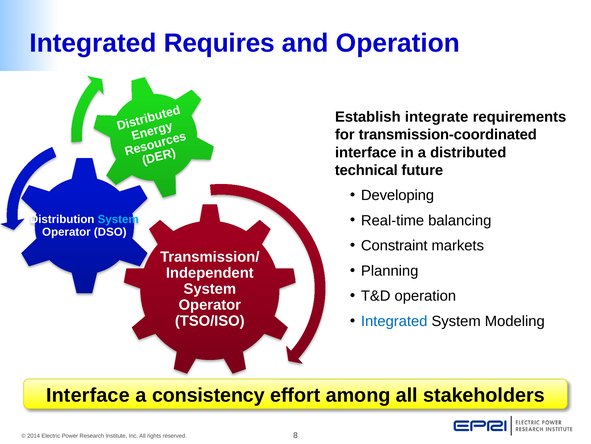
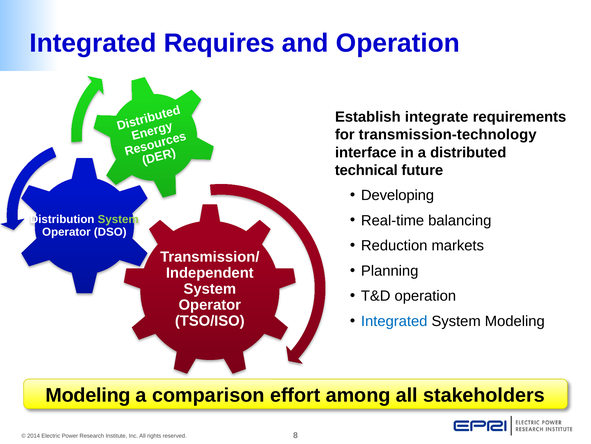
transmission-coordinated: transmission-coordinated -> transmission-technology
System at (118, 219) colour: light blue -> light green
Constraint: Constraint -> Reduction
Interface at (88, 395): Interface -> Modeling
consistency: consistency -> comparison
